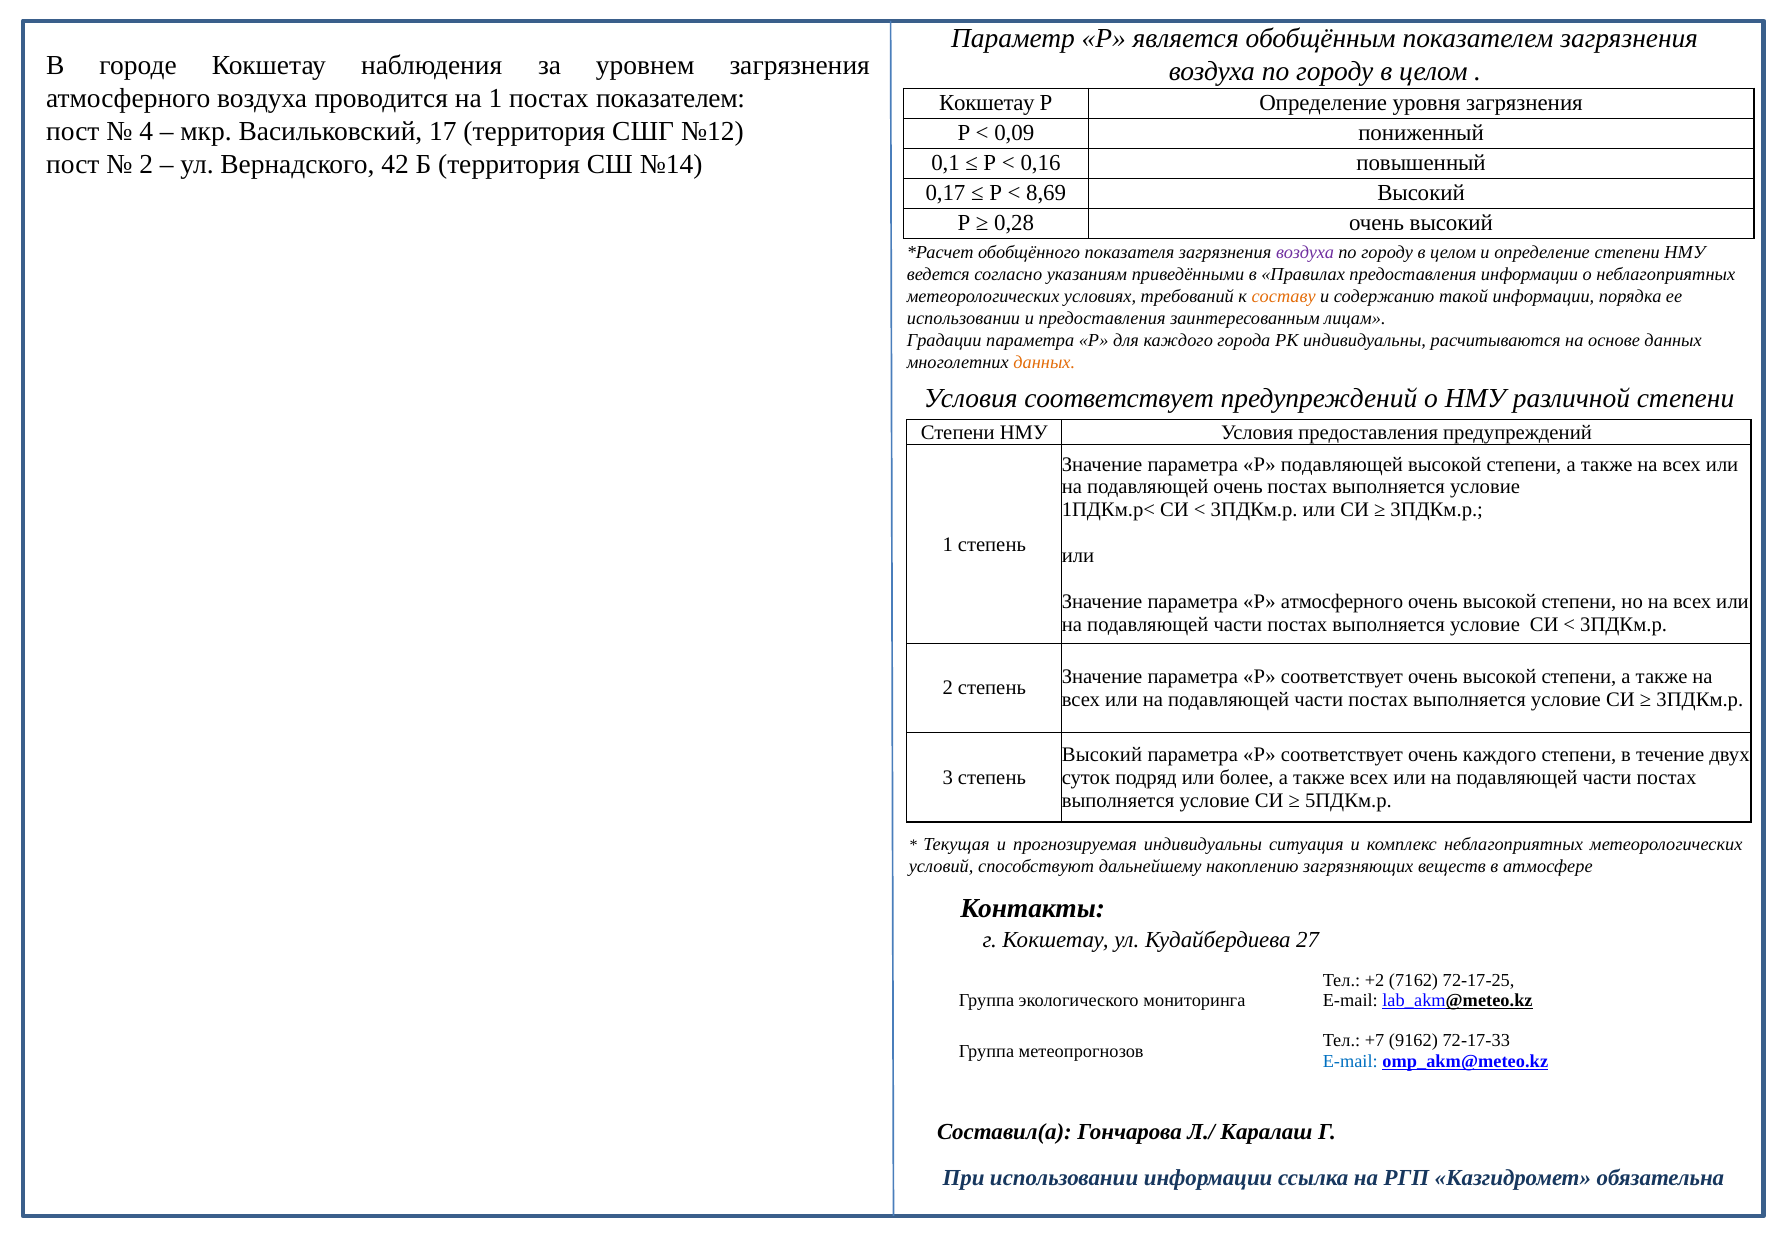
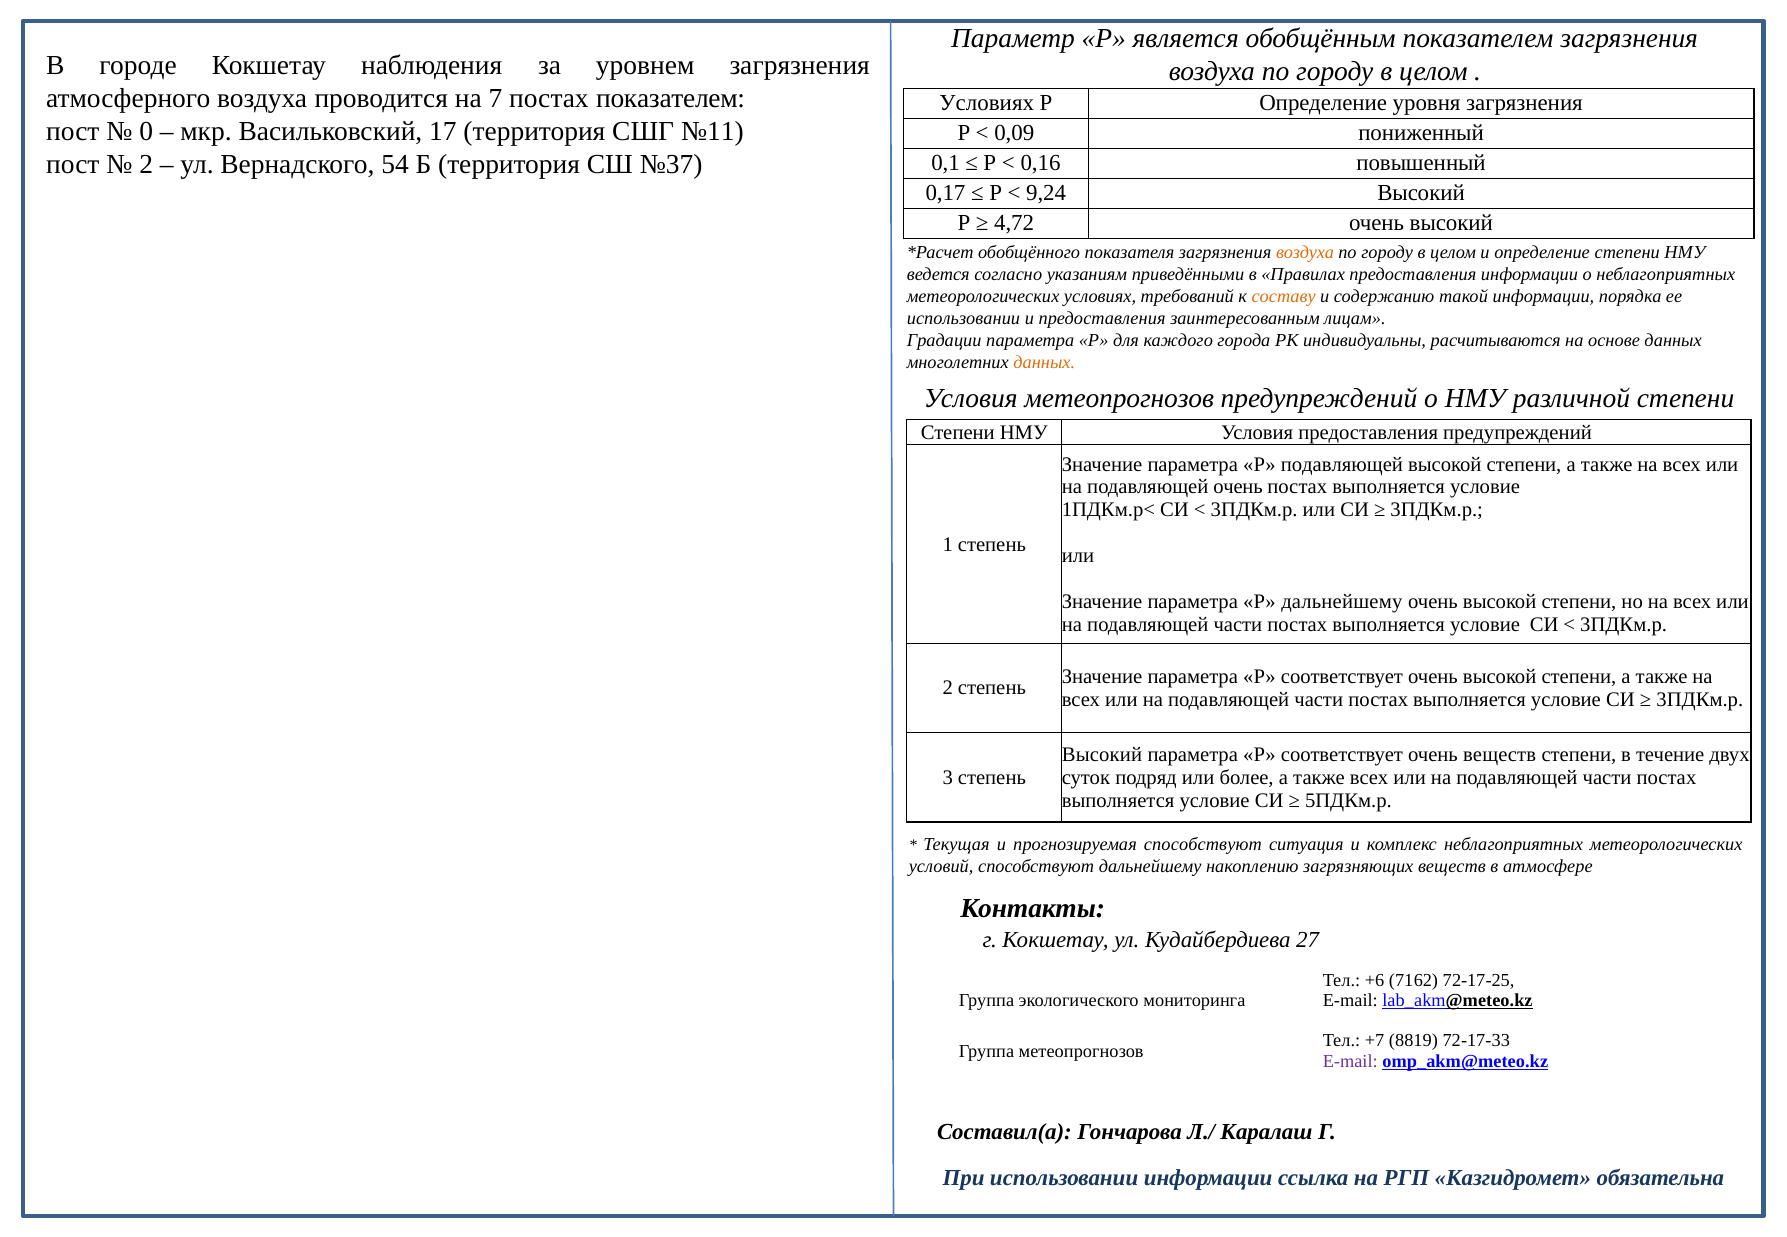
на 1: 1 -> 7
Кокшетау at (987, 103): Кокшетау -> Условиях
4: 4 -> 0
№12: №12 -> №11
42: 42 -> 54
№14: №14 -> №37
8,69: 8,69 -> 9,24
0,28: 0,28 -> 4,72
воздуха at (1305, 252) colour: purple -> orange
Условия соответствует: соответствует -> метеопрогнозов
Р атмосферного: атмосферного -> дальнейшему
очень каждого: каждого -> веществ
прогнозируемая индивидуальны: индивидуальны -> способствуют
+2: +2 -> +6
9162: 9162 -> 8819
E-mail at (1350, 1061) colour: blue -> purple
